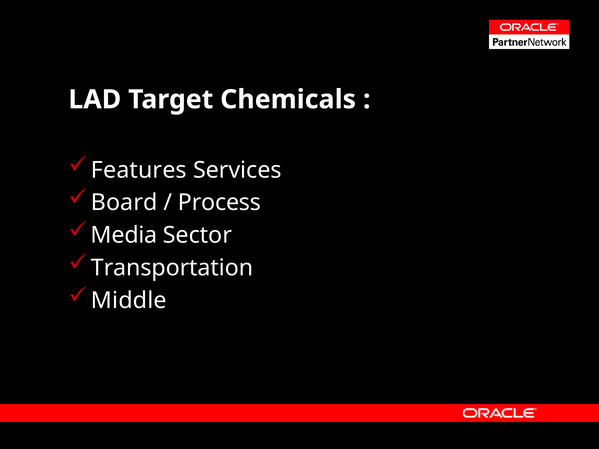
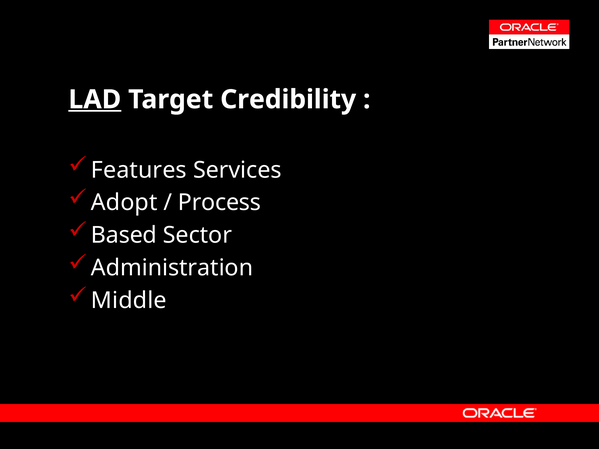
LAD underline: none -> present
Chemicals: Chemicals -> Credibility
Board: Board -> Adopt
Media: Media -> Based
Transportation: Transportation -> Administration
